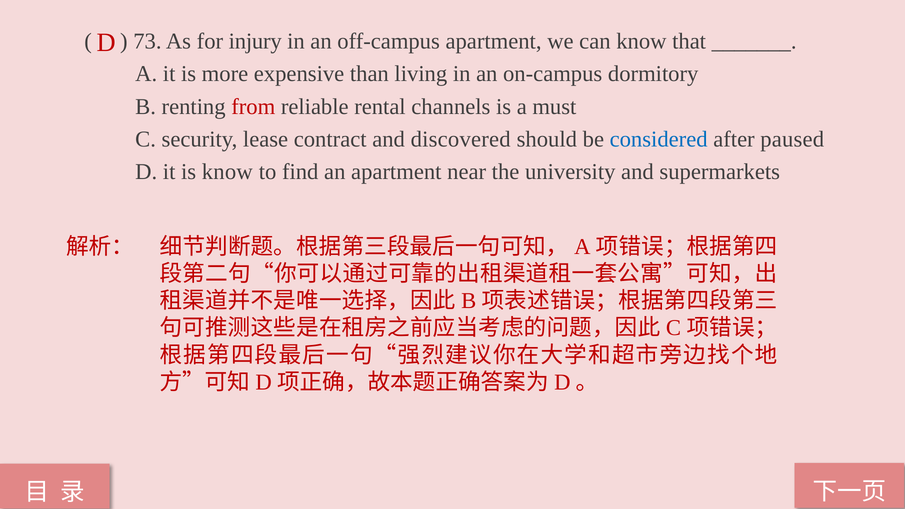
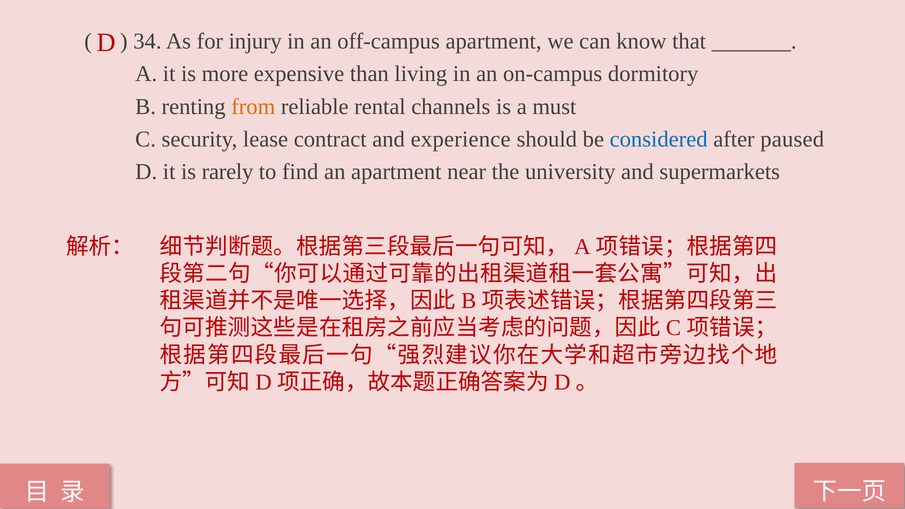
73: 73 -> 34
from colour: red -> orange
discovered: discovered -> experience
is know: know -> rarely
